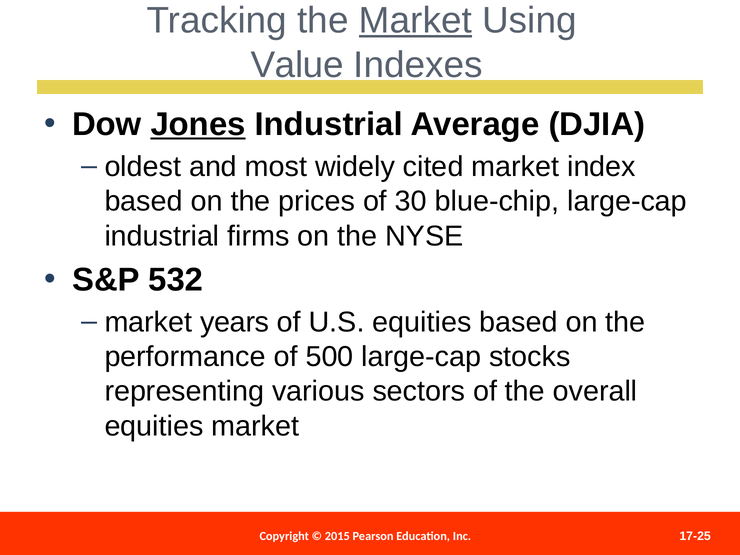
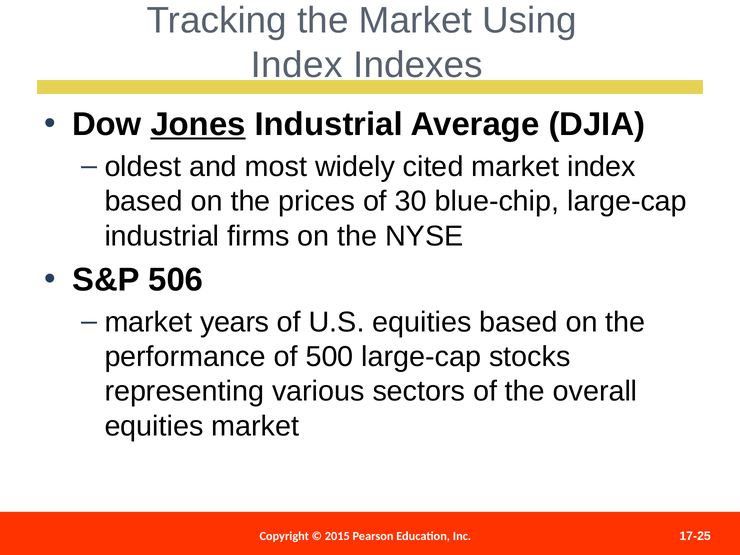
Market at (415, 20) underline: present -> none
Value at (297, 65): Value -> Index
532: 532 -> 506
